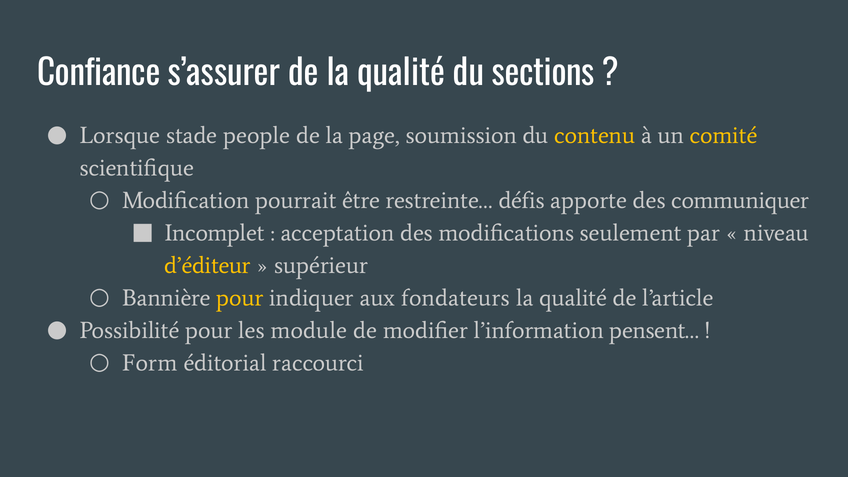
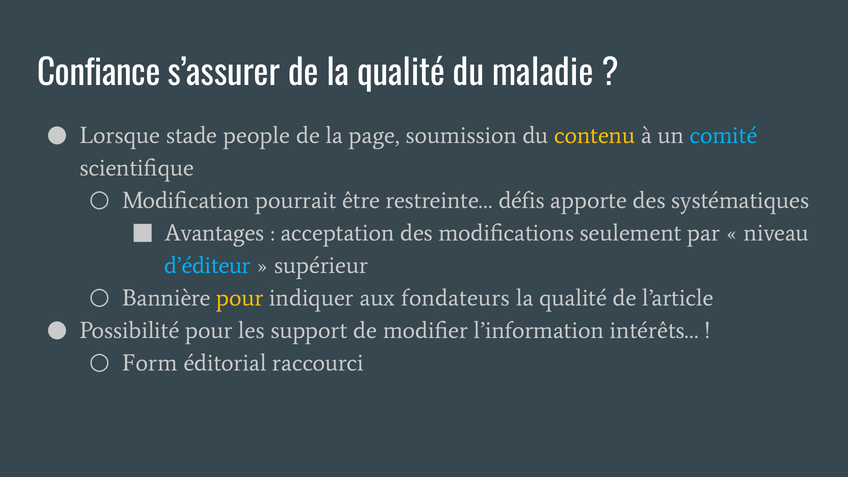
sections: sections -> maladie
comité colour: yellow -> light blue
communiquer: communiquer -> systématiques
Incomplet: Incomplet -> Avantages
d’éditeur colour: yellow -> light blue
module: module -> support
pensent…: pensent… -> intérêts…
